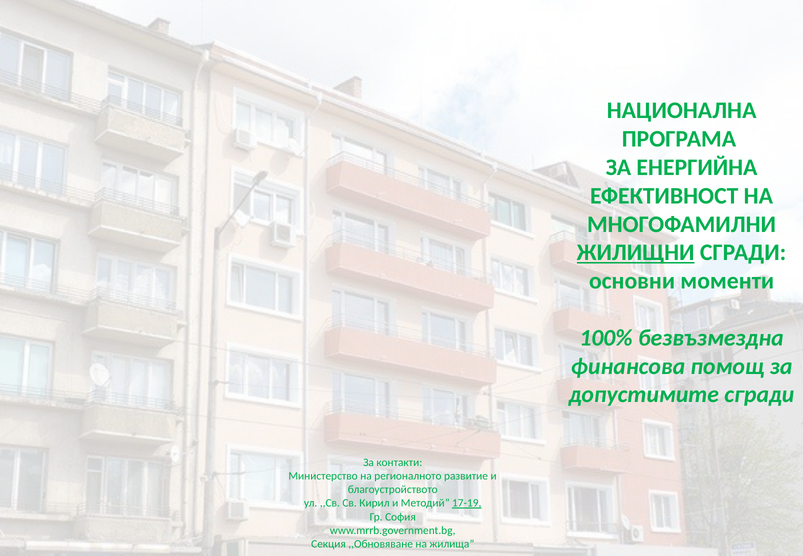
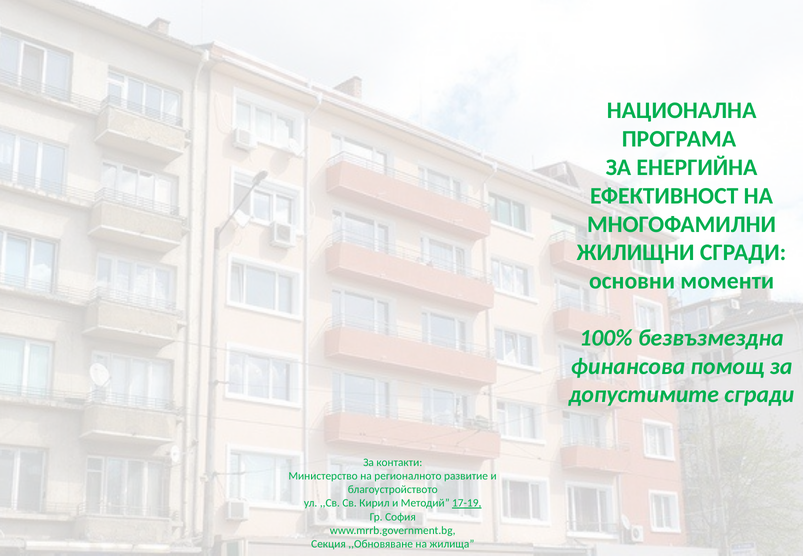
ЖИЛИЩНИ underline: present -> none
